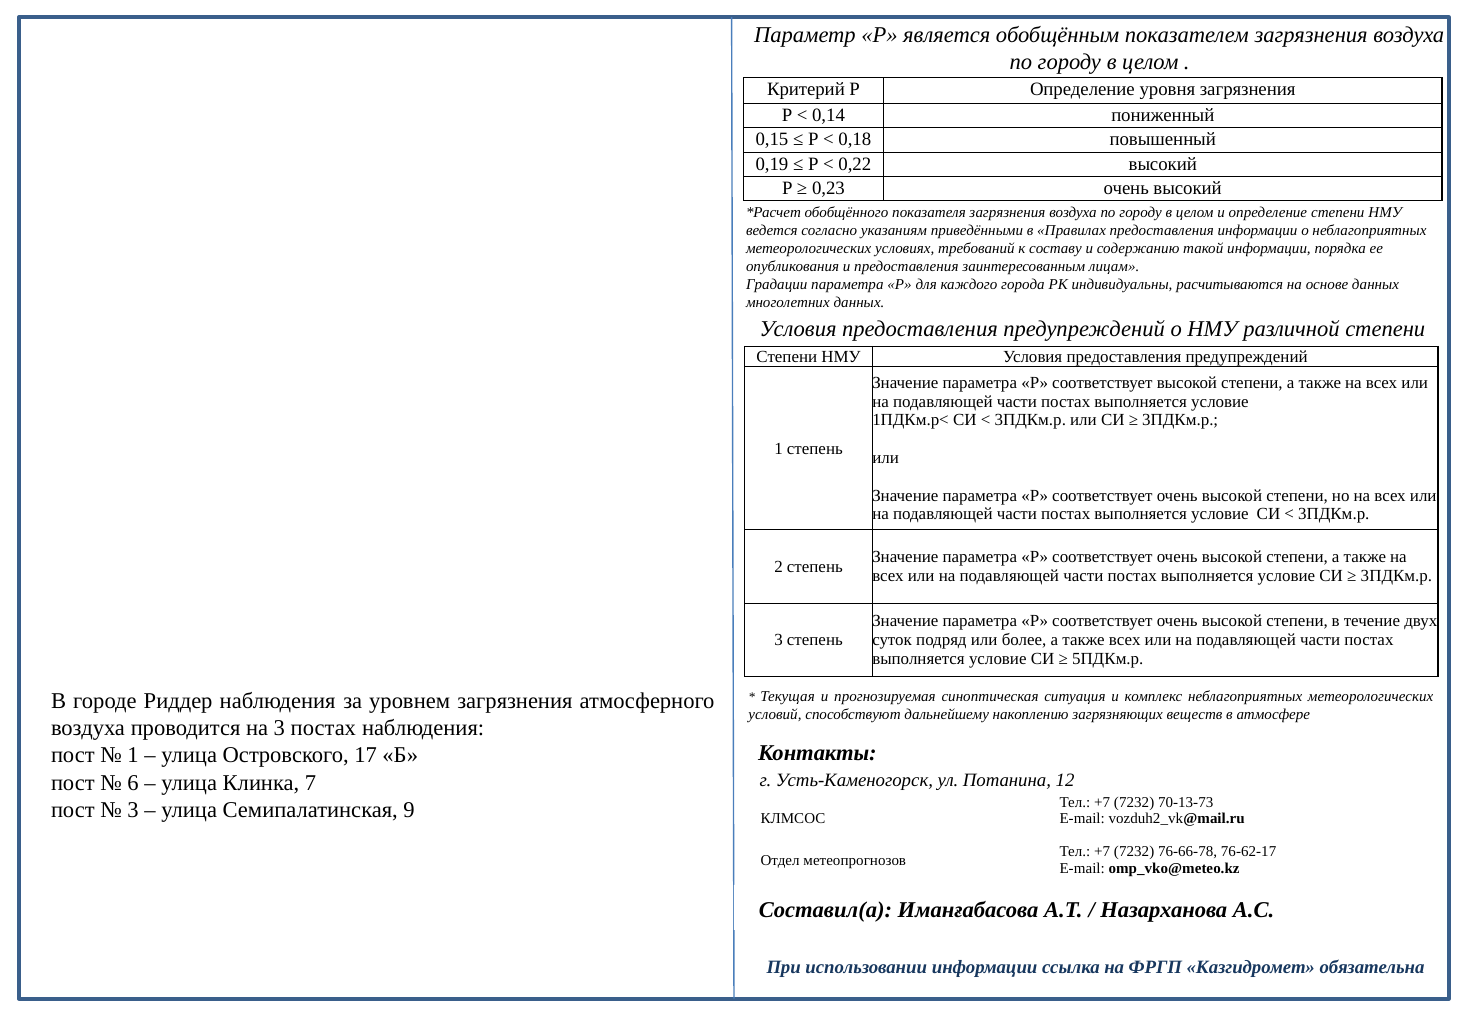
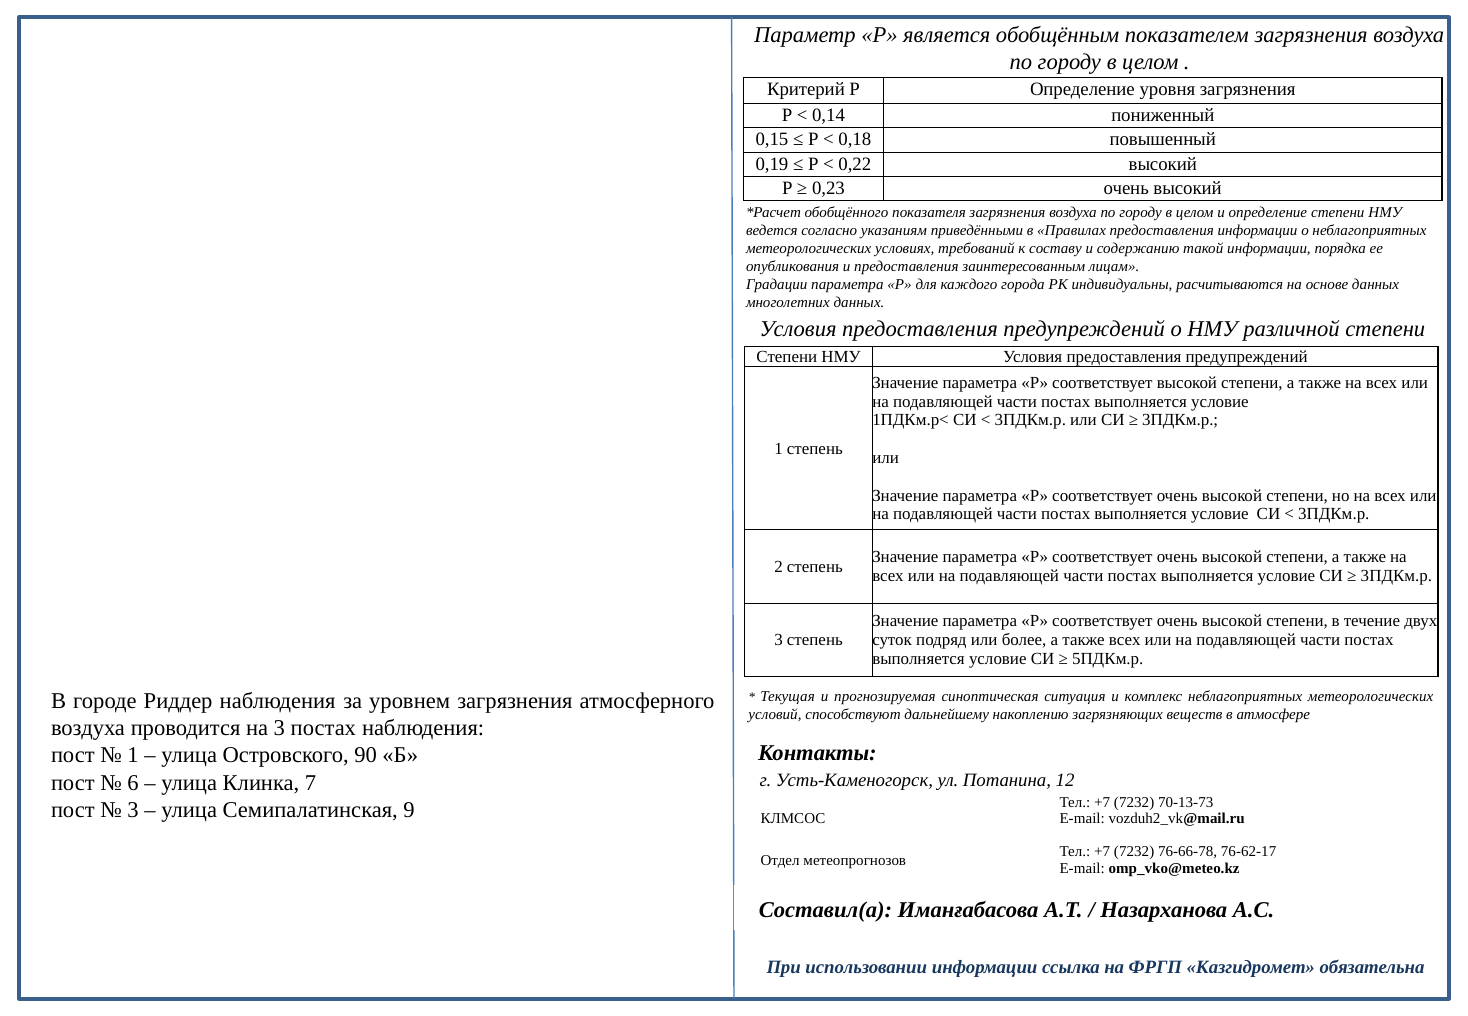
17: 17 -> 90
